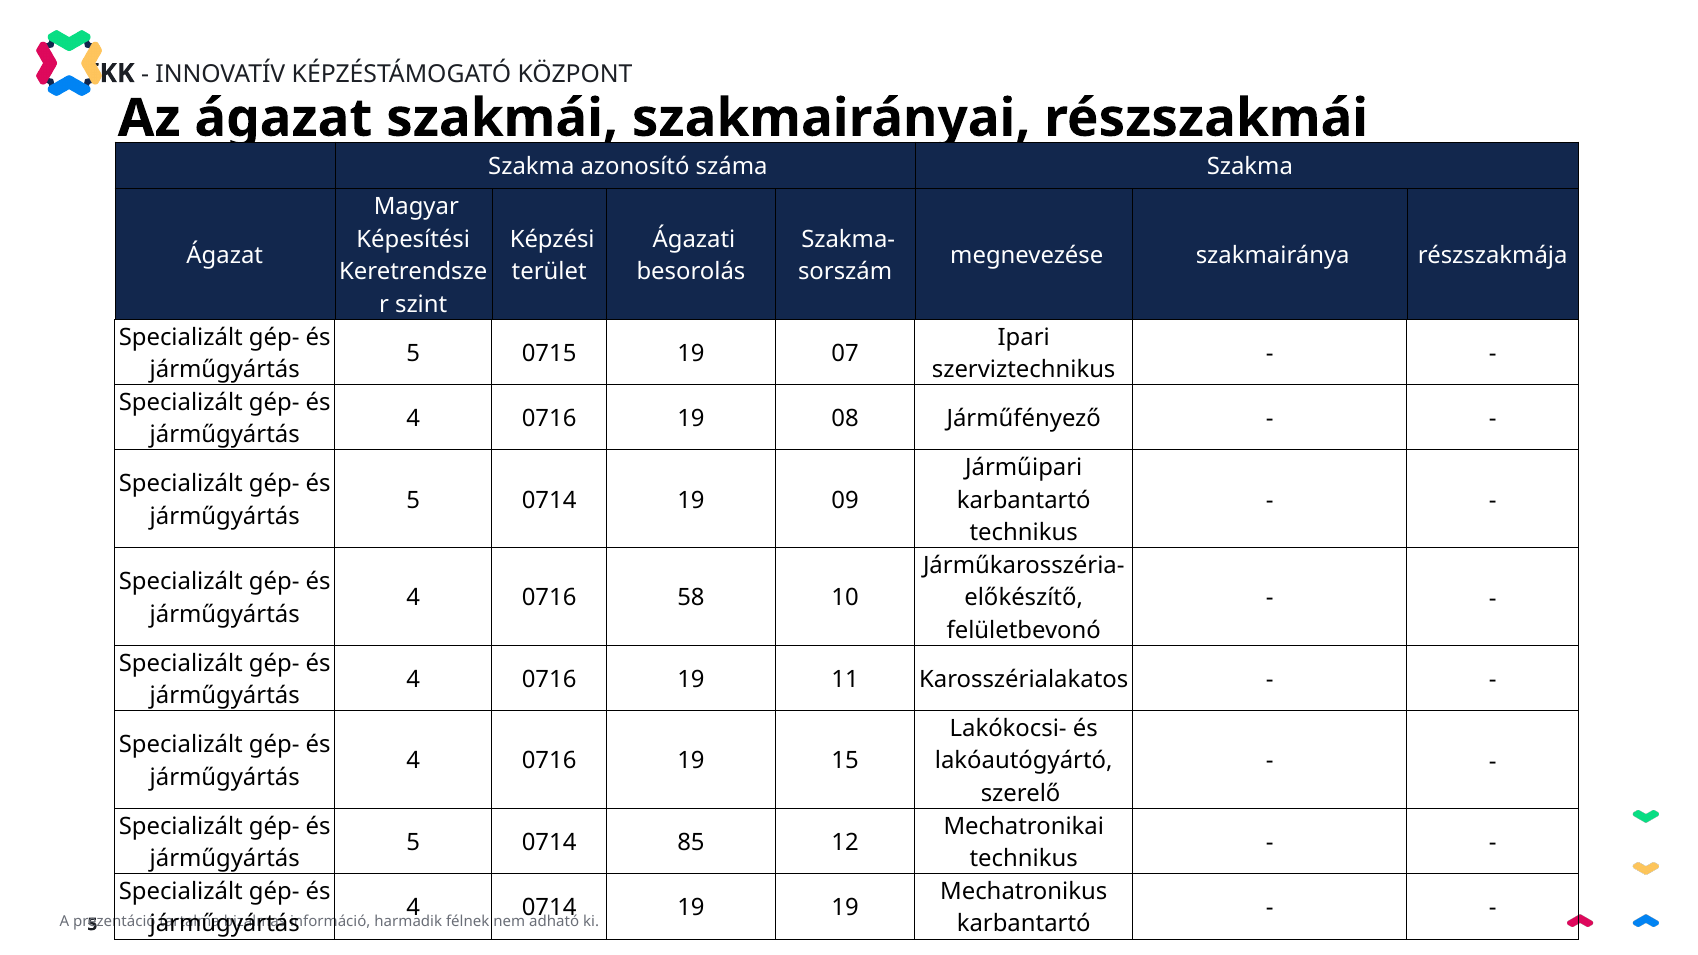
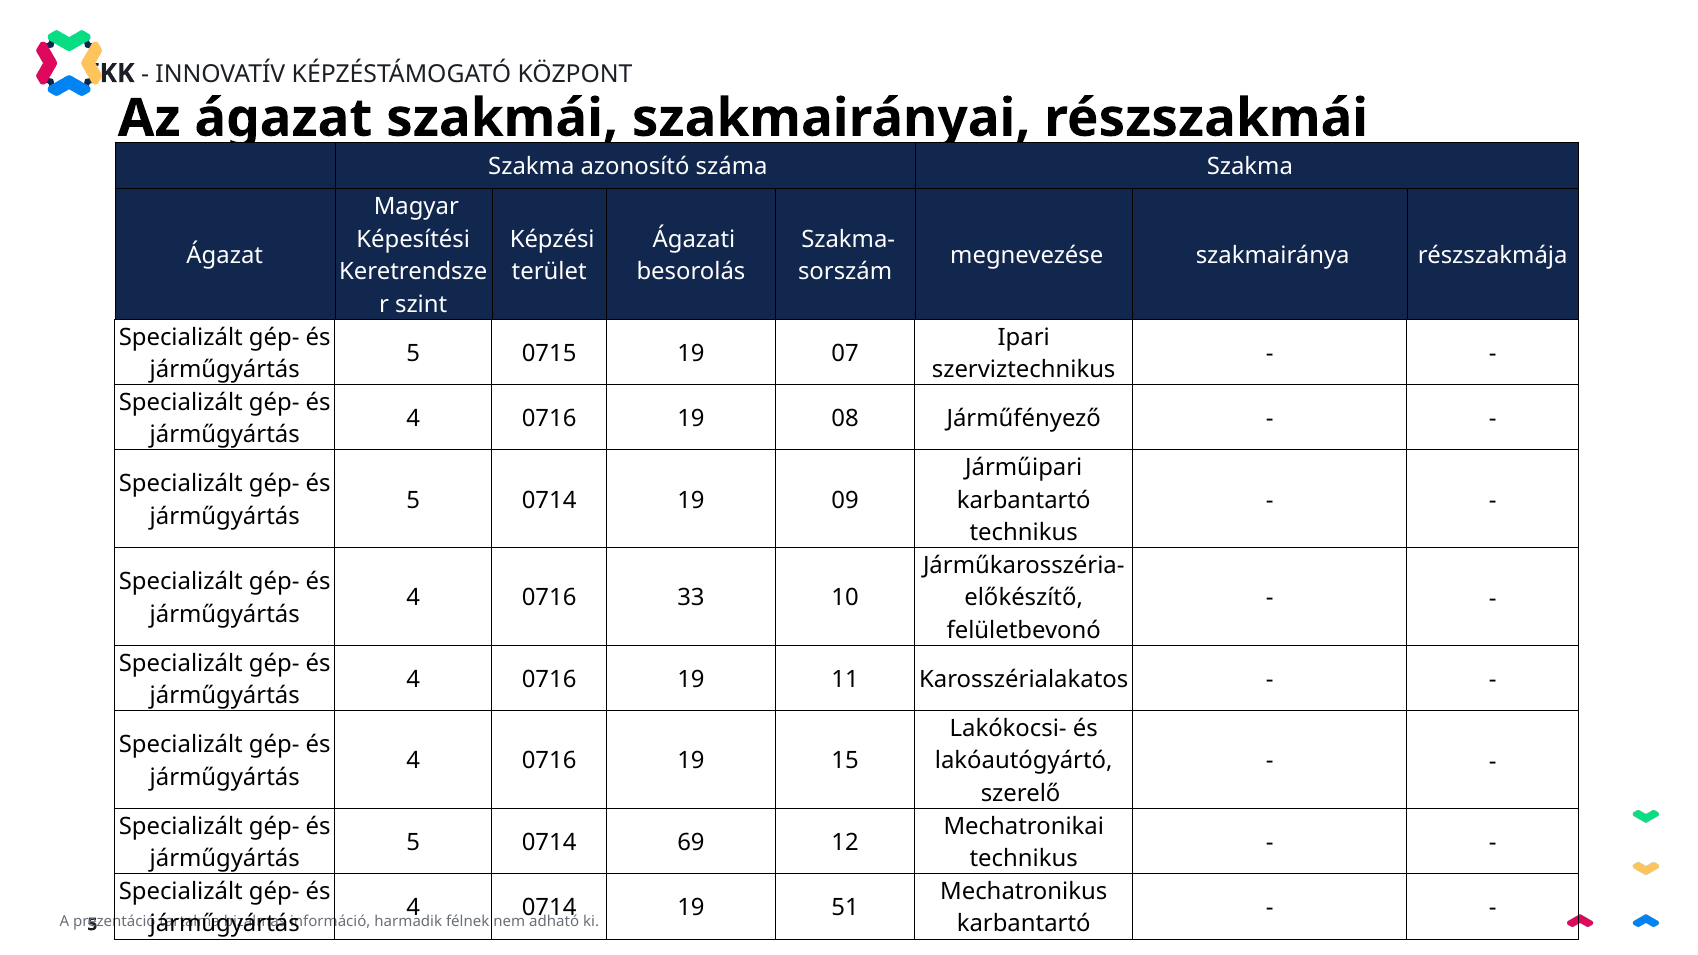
58: 58 -> 33
85: 85 -> 69
19 19: 19 -> 51
